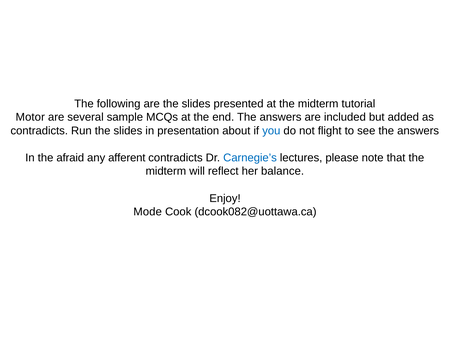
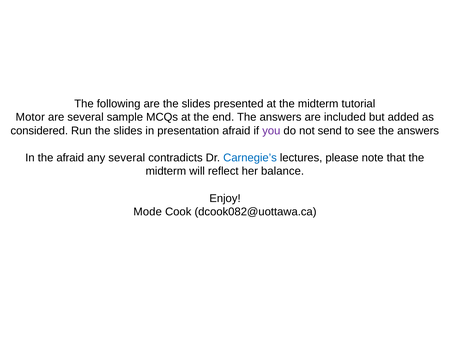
contradicts at (39, 130): contradicts -> considered
presentation about: about -> afraid
you colour: blue -> purple
flight: flight -> send
any afferent: afferent -> several
